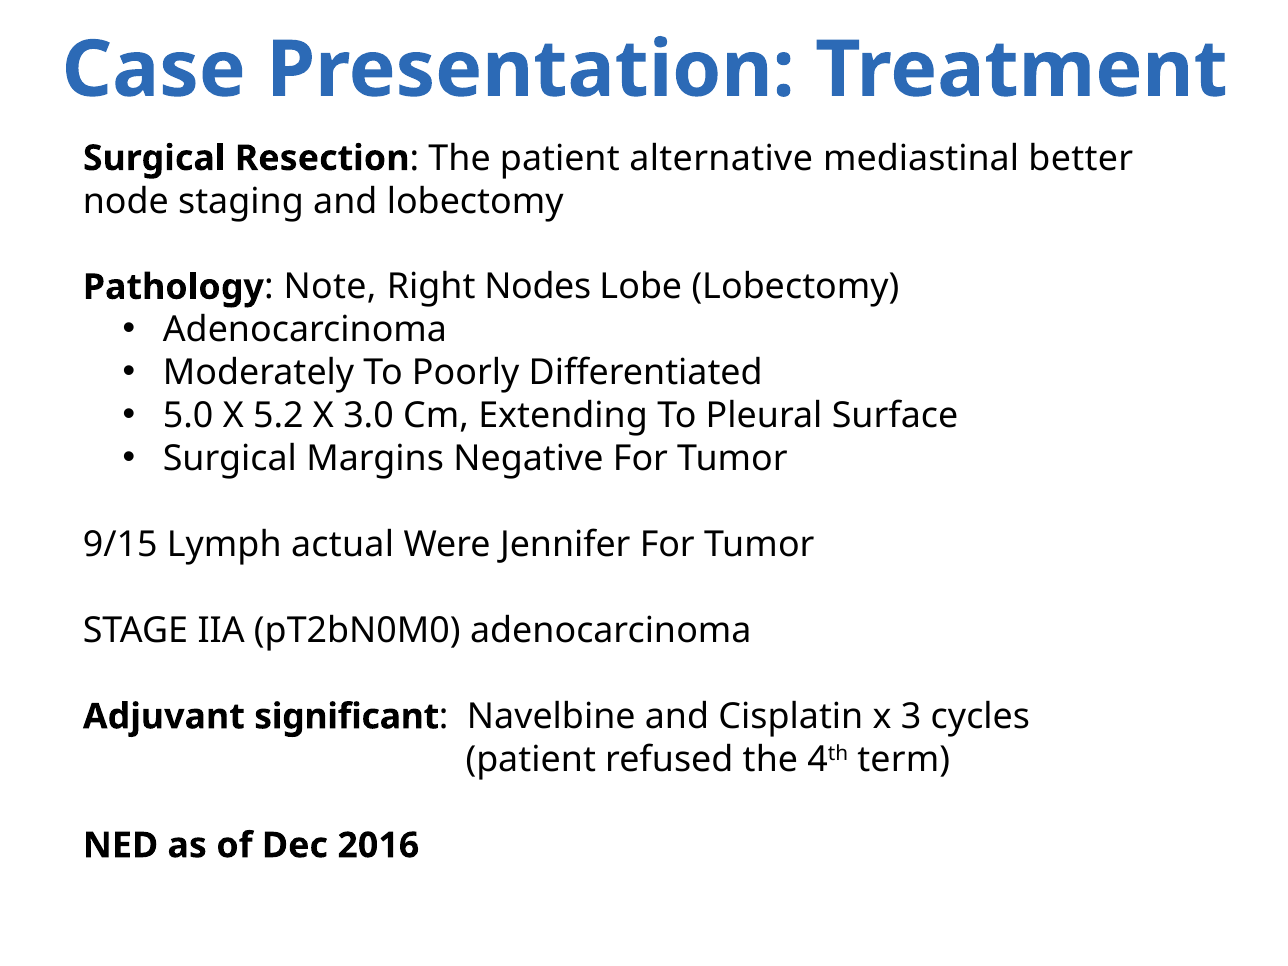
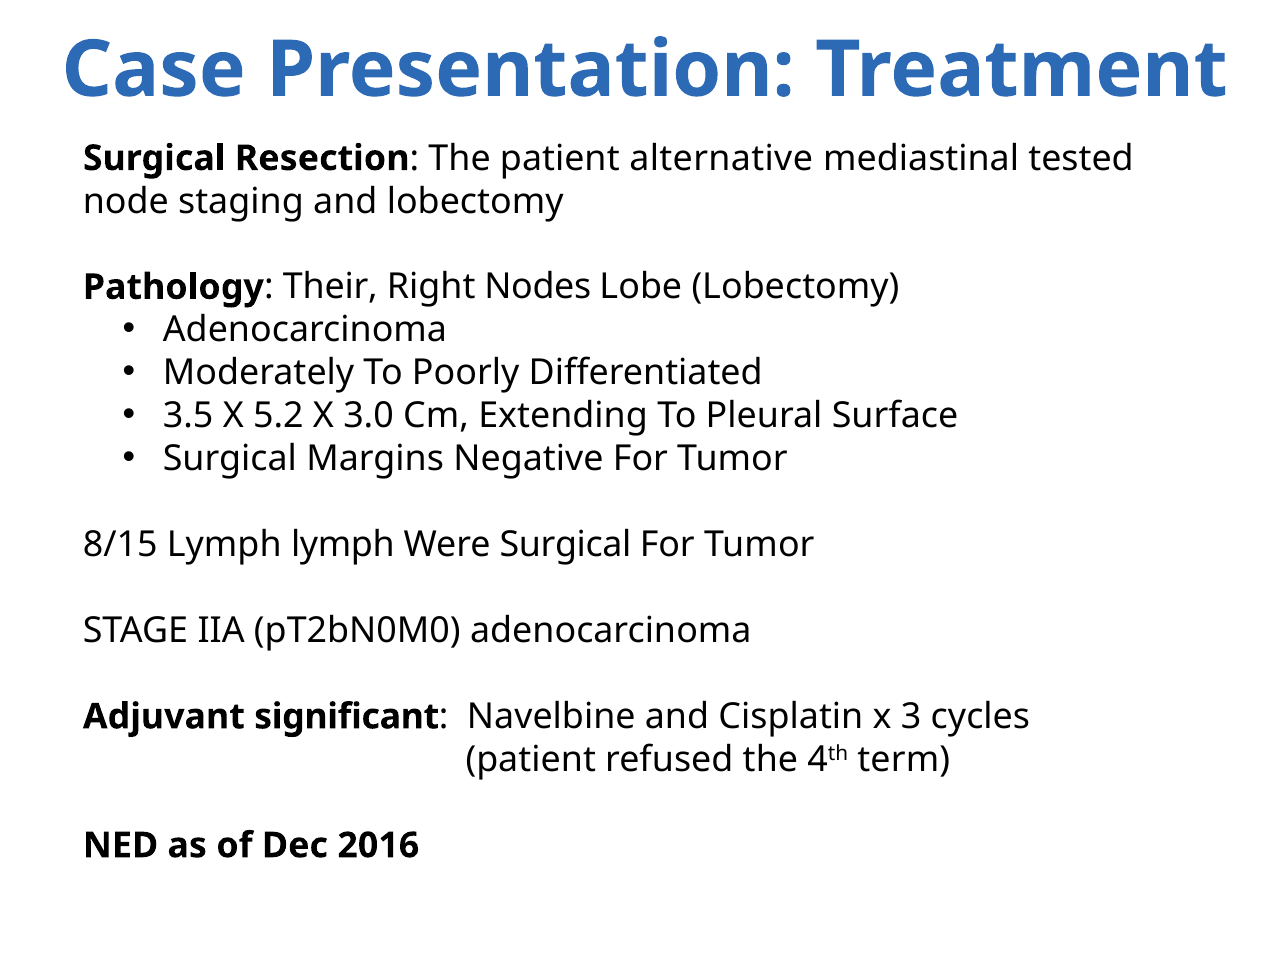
better: better -> tested
Note: Note -> Their
5.0: 5.0 -> 3.5
9/15: 9/15 -> 8/15
Lymph actual: actual -> lymph
Were Jennifer: Jennifer -> Surgical
